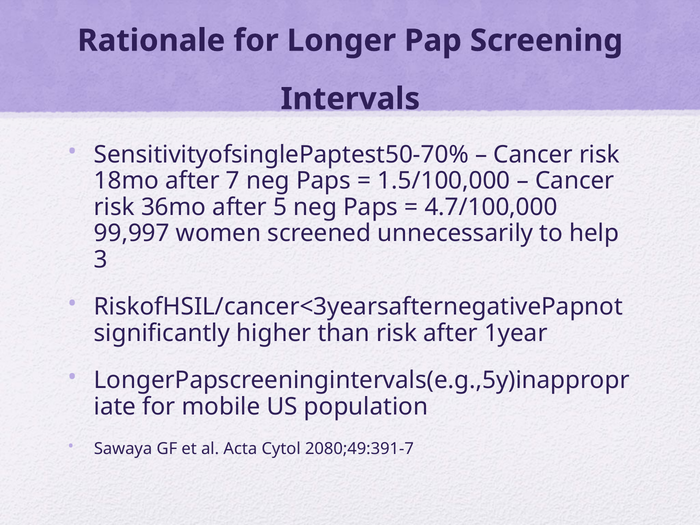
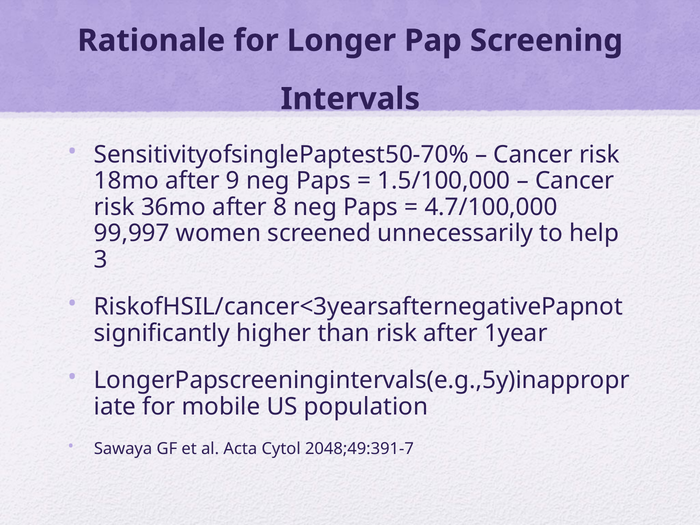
7: 7 -> 9
5: 5 -> 8
2080;49:391-7: 2080;49:391-7 -> 2048;49:391-7
